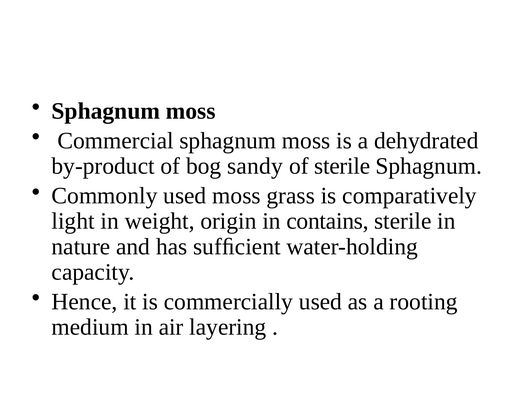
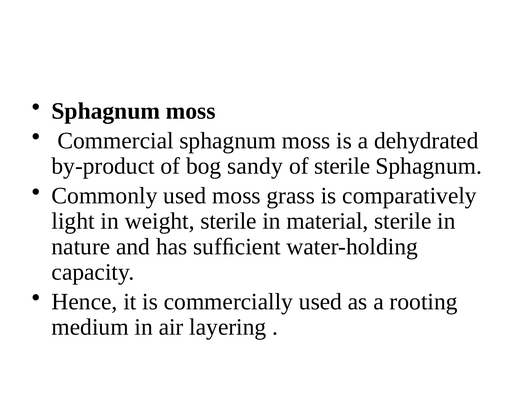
weight origin: origin -> sterile
contains: contains -> material
